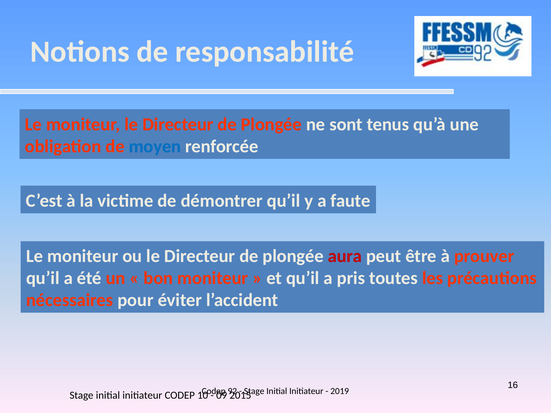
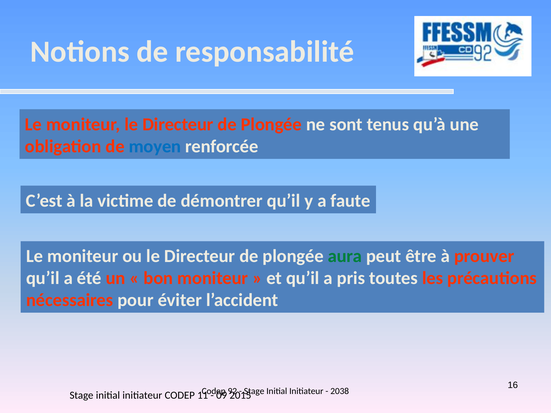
aura colour: red -> green
2019: 2019 -> 2038
10: 10 -> 11
